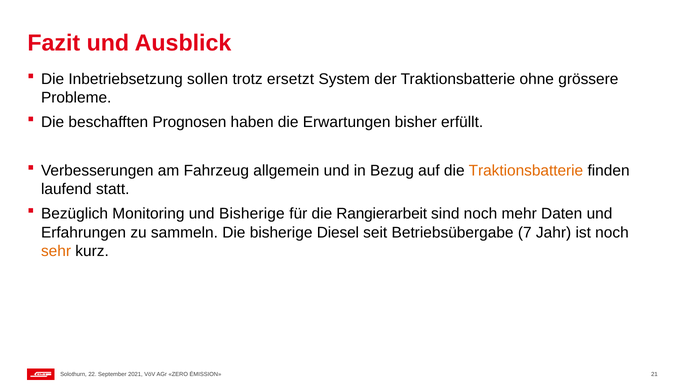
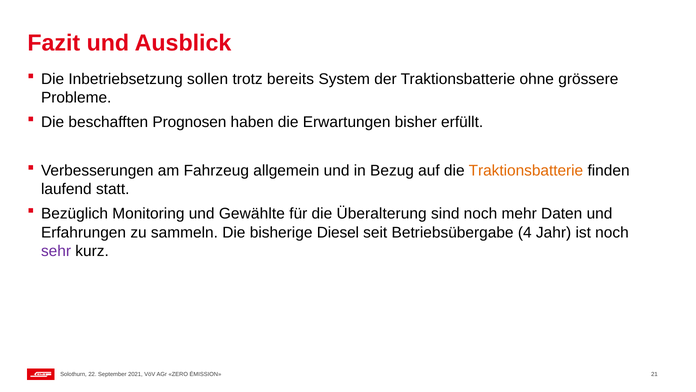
ersetzt: ersetzt -> bereits
und Bisherige: Bisherige -> Gewählte
Rangierarbeit: Rangierarbeit -> Überalterung
7: 7 -> 4
sehr colour: orange -> purple
